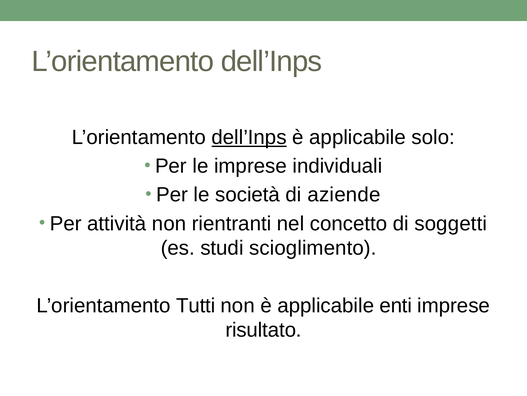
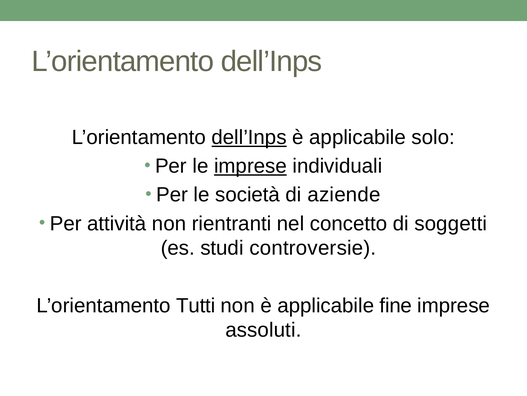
imprese at (250, 166) underline: none -> present
scioglimento: scioglimento -> controversie
enti: enti -> fine
risultato: risultato -> assoluti
